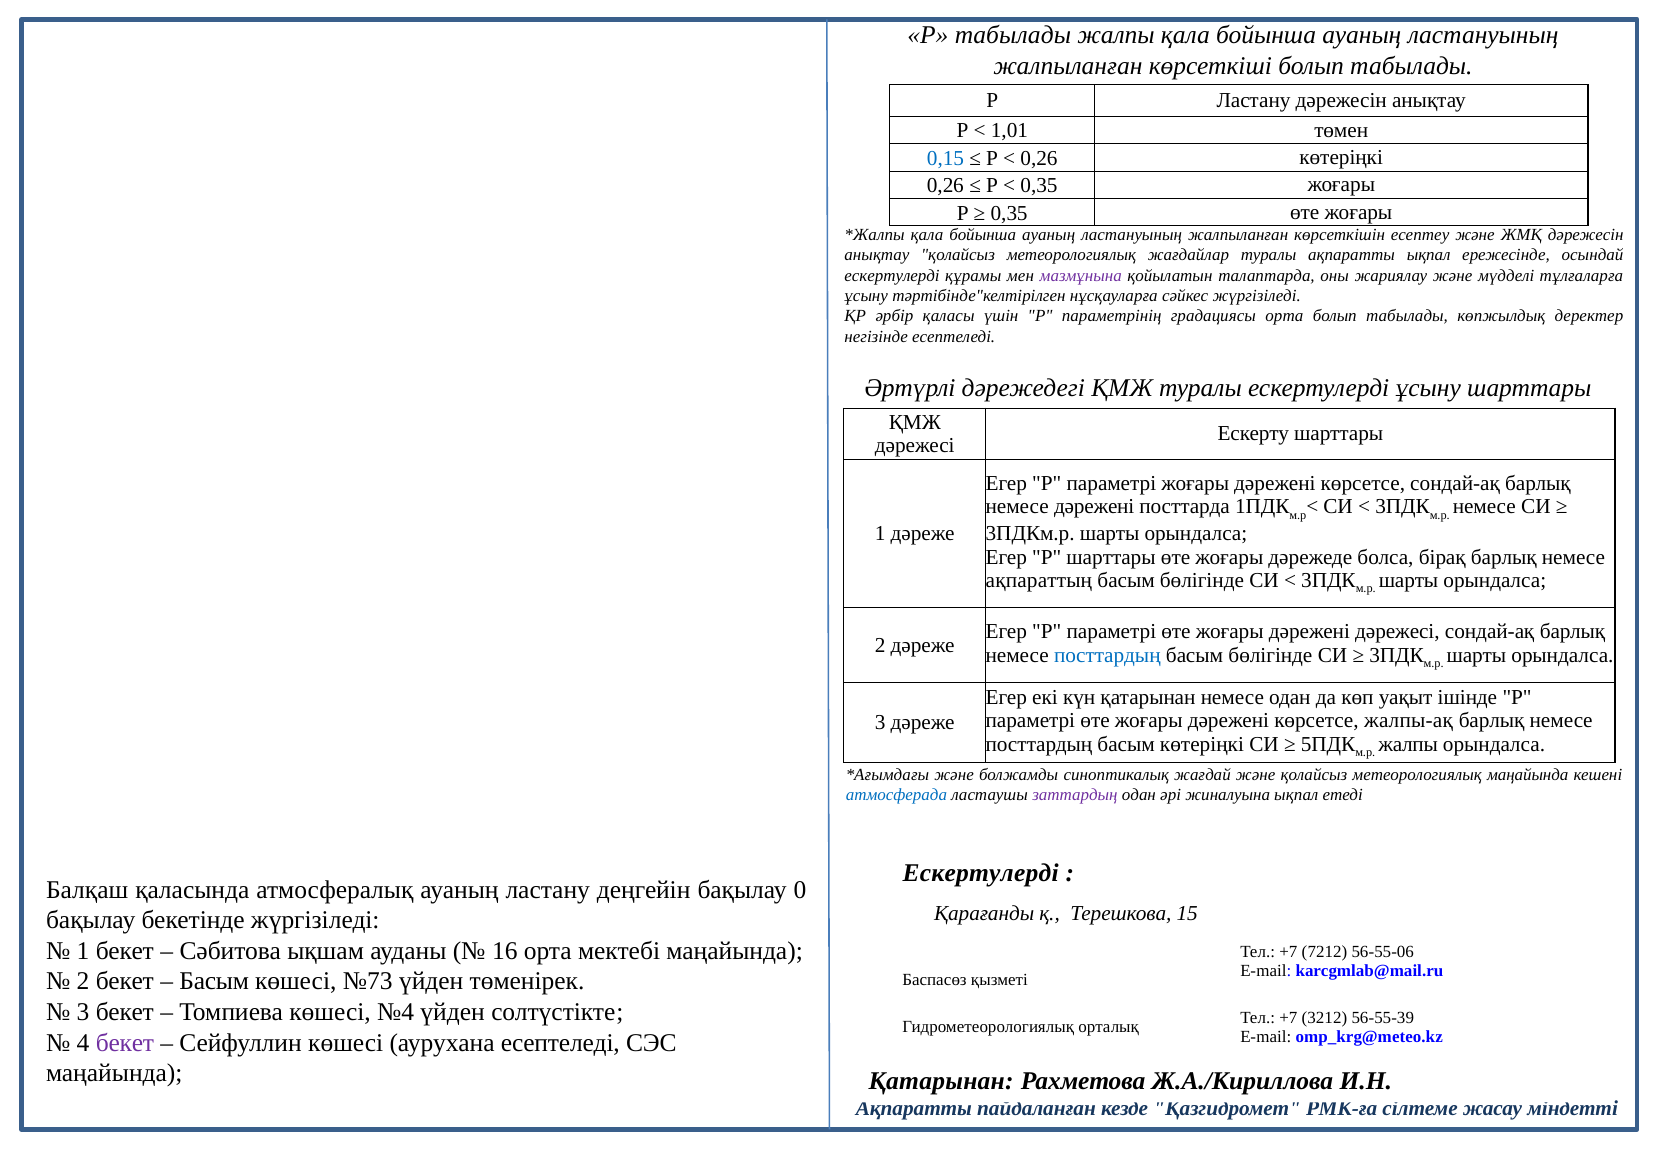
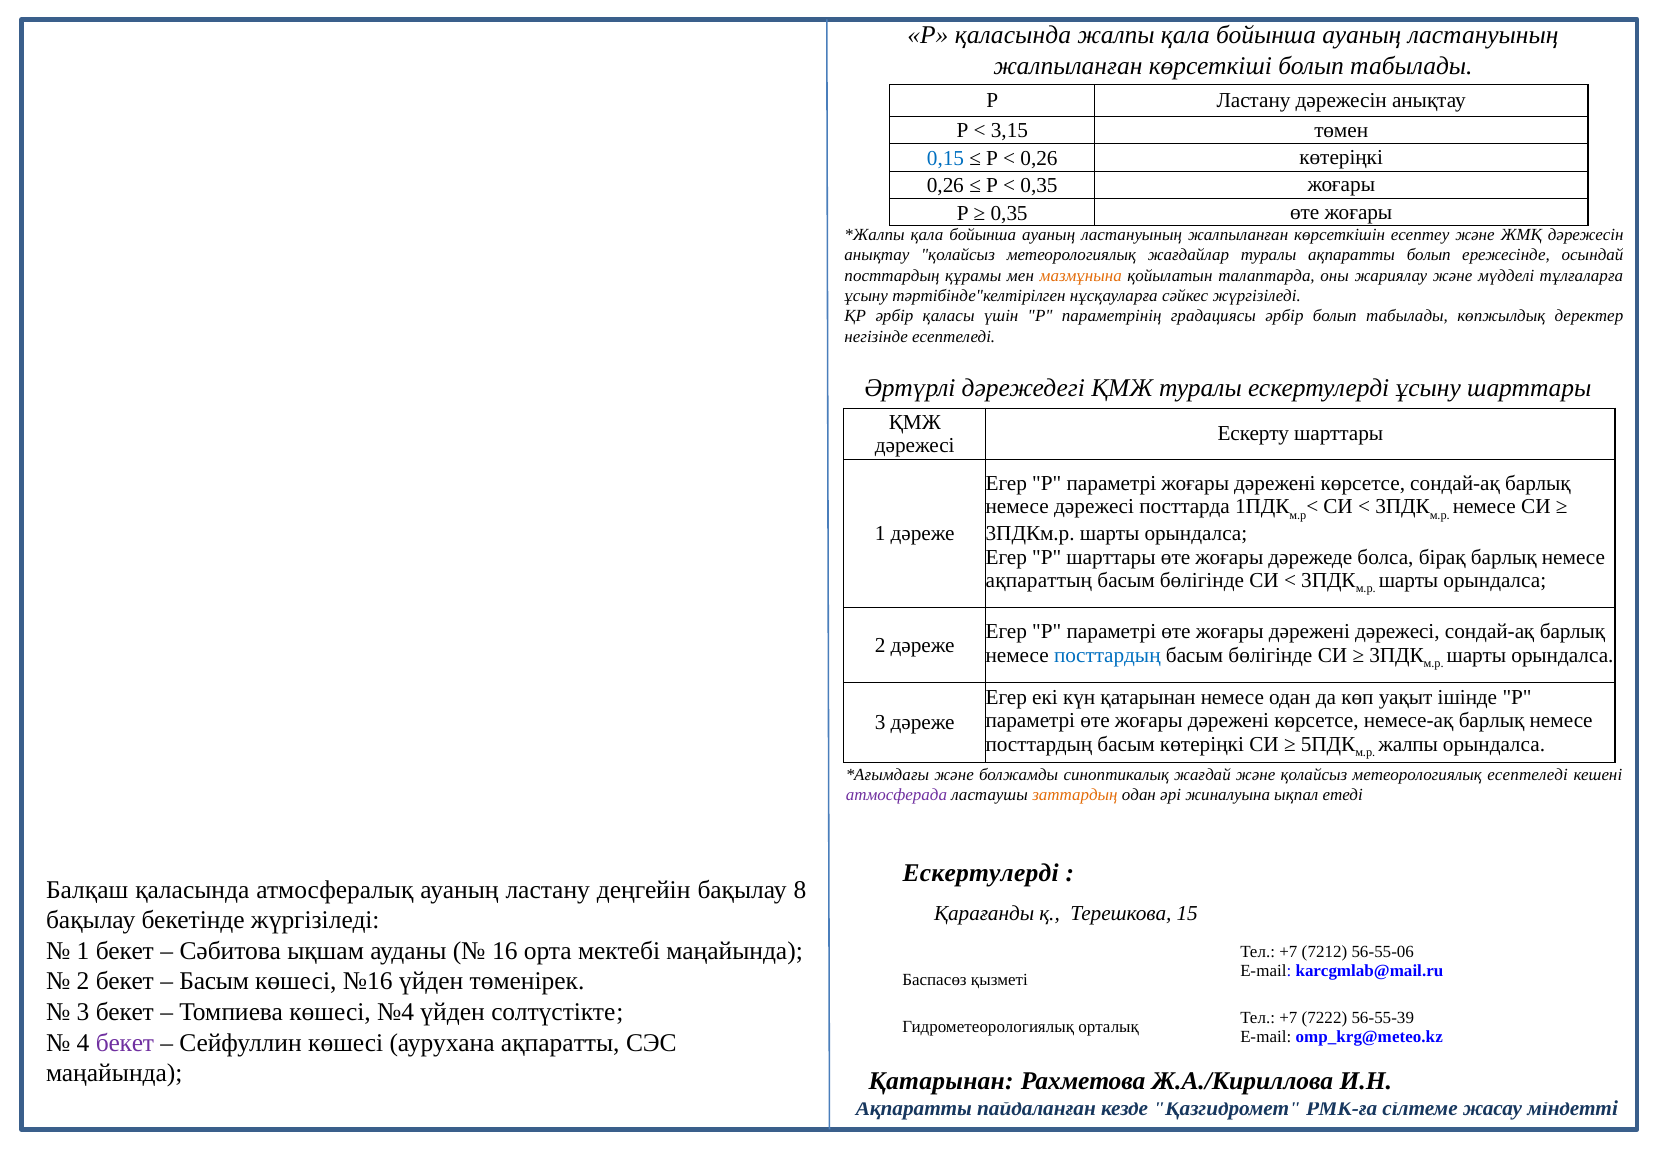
Р табылады: табылады -> қаласында
1,01: 1,01 -> 3,15
ақпаратты ықпал: ықпал -> болып
ескертулерді at (892, 275): ескертулерді -> посттардың
мазмұнына colour: purple -> orange
градациясы орта: орта -> әрбір
немесе дәрежені: дәрежені -> дәрежесі
жалпы-ақ: жалпы-ақ -> немесе-ақ
метеорологиялық маңайында: маңайында -> есептеледі
атмосферада colour: blue -> purple
заттардың colour: purple -> orange
0: 0 -> 8
№73: №73 -> №16
3212: 3212 -> 7222
аурухана есептеледі: есептеледі -> ақпаратты
